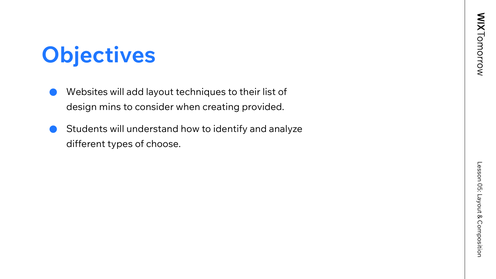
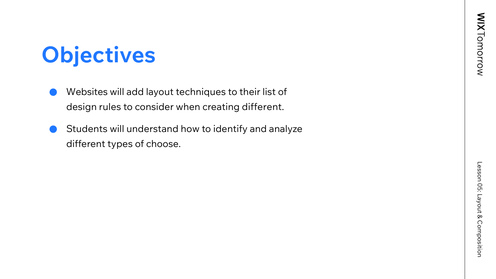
mins: mins -> rules
creating provided: provided -> different
